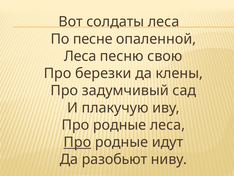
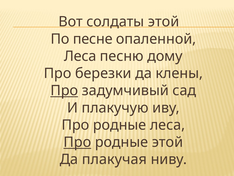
солдаты леса: леса -> этой
свою: свою -> дому
Про at (64, 90) underline: none -> present
родные идут: идут -> этой
разобьют: разобьют -> плакучая
